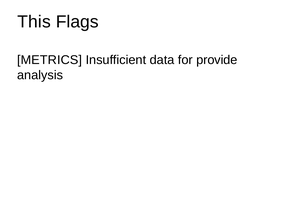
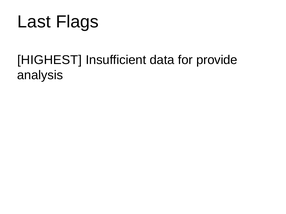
This: This -> Last
METRICS: METRICS -> HIGHEST
